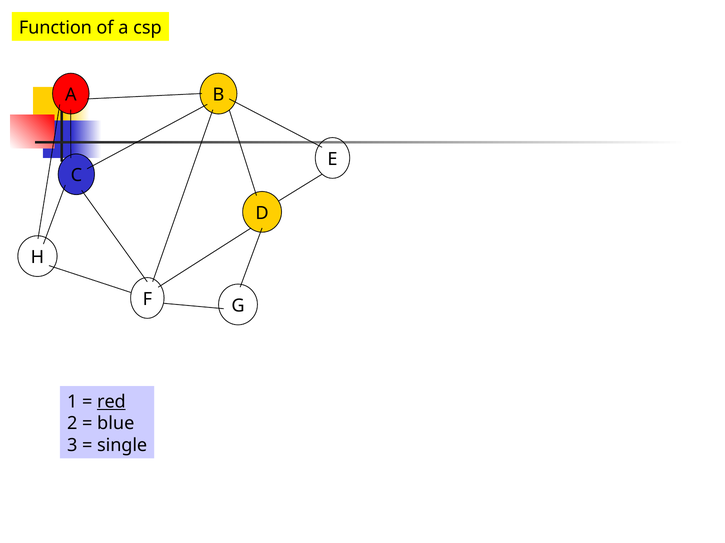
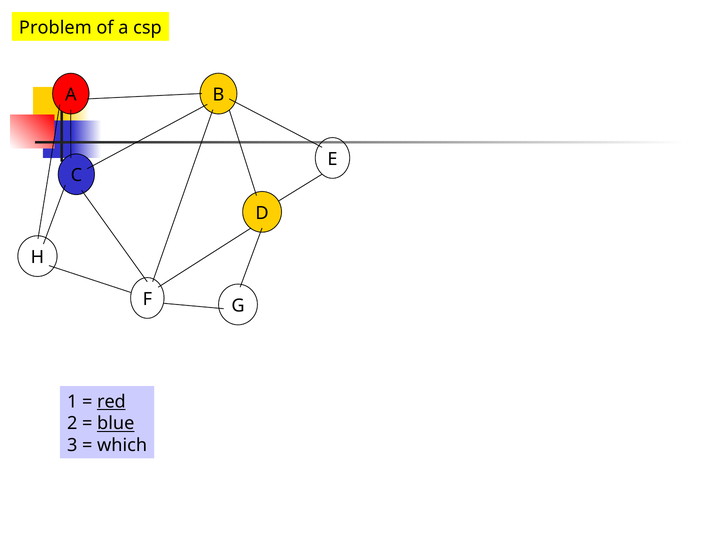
Function: Function -> Problem
blue underline: none -> present
single: single -> which
